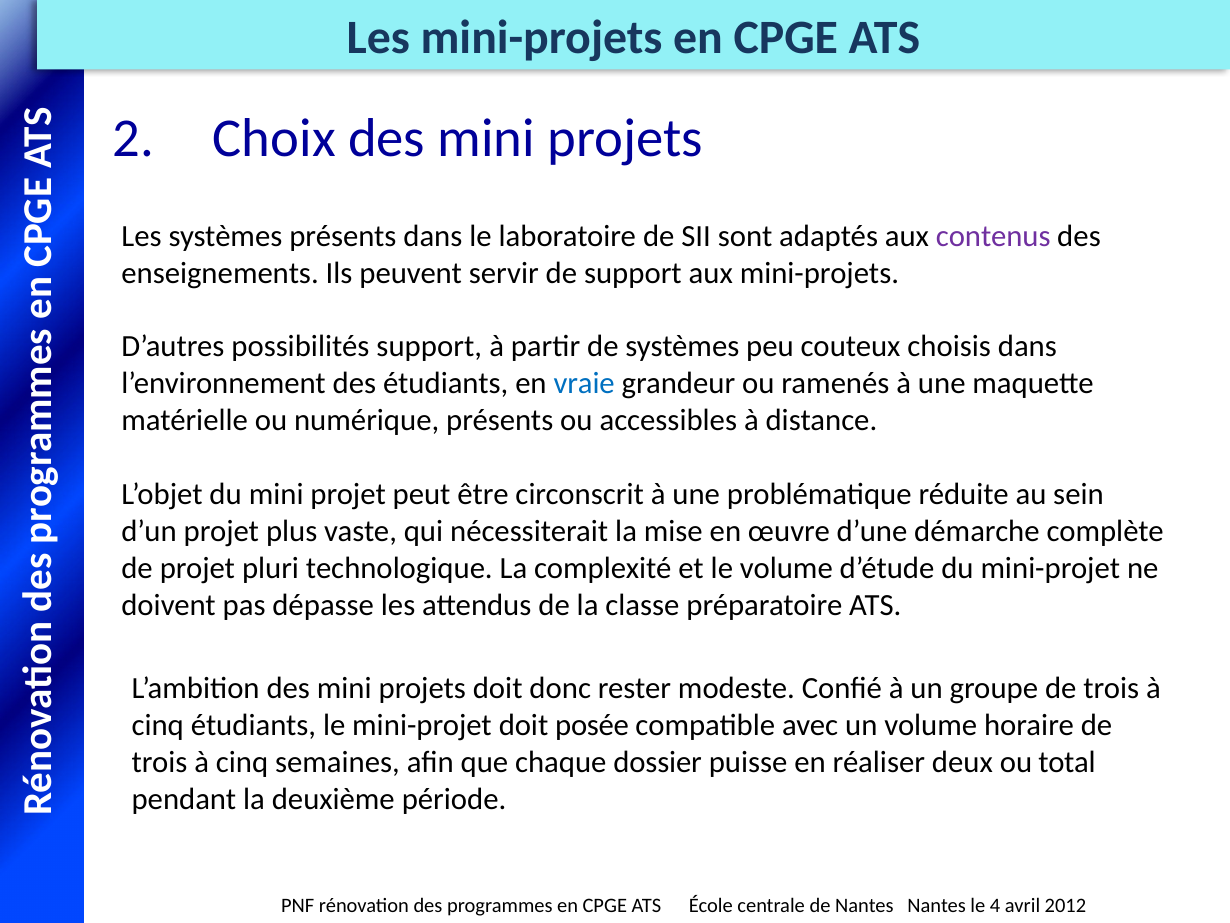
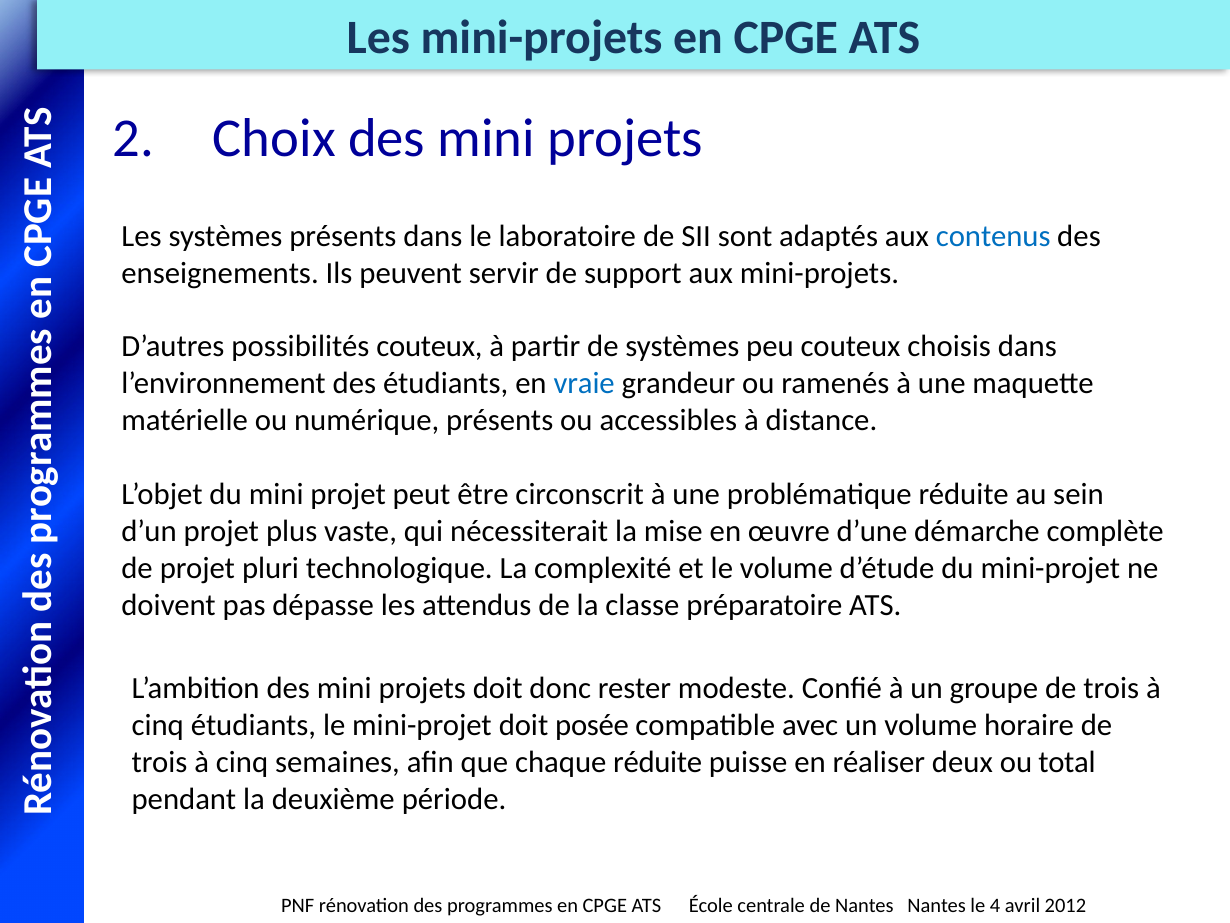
contenus colour: purple -> blue
possibilités support: support -> couteux
chaque dossier: dossier -> réduite
